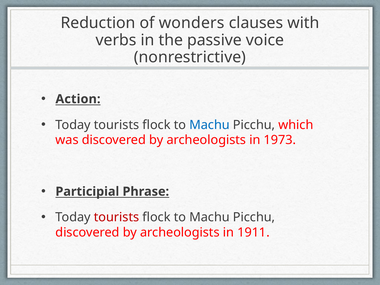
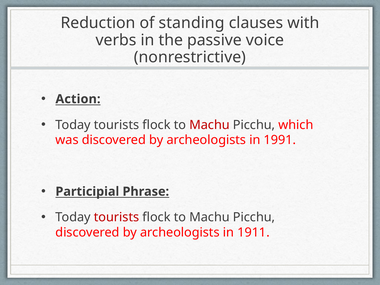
wonders: wonders -> standing
Machu at (210, 125) colour: blue -> red
1973: 1973 -> 1991
